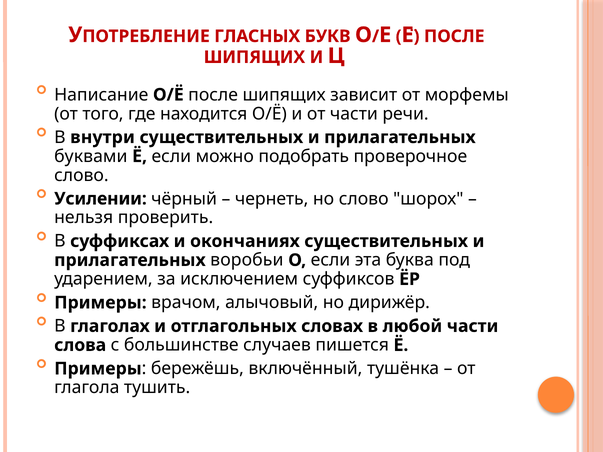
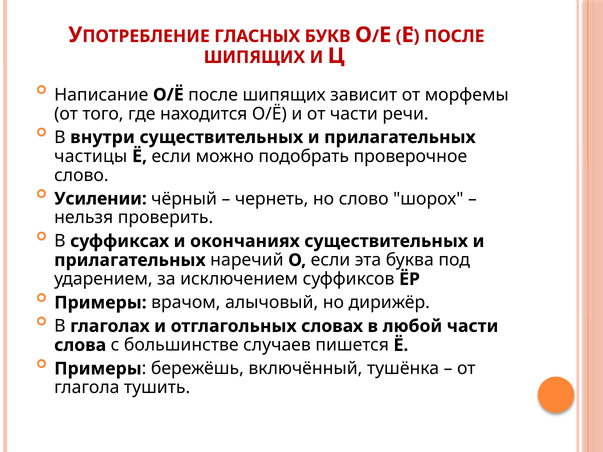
буквами: буквами -> частицы
воробьи: воробьи -> наречий
